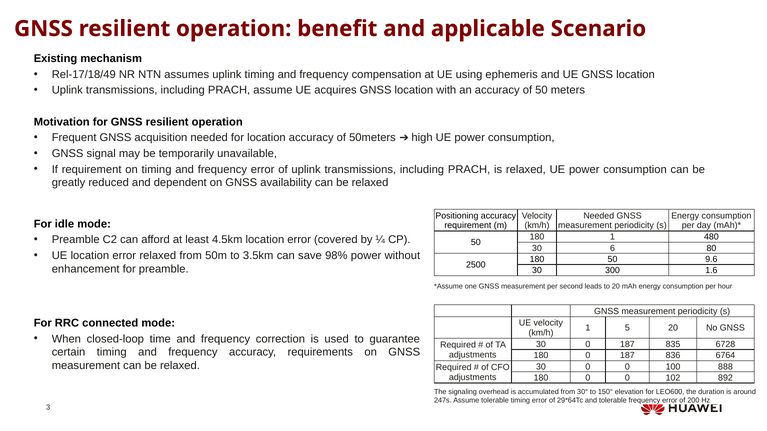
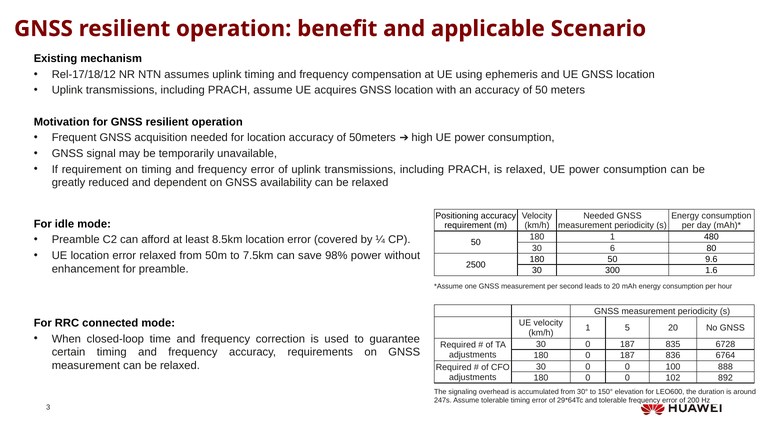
Rel-17/18/49: Rel-17/18/49 -> Rel-17/18/12
4.5km: 4.5km -> 8.5km
3.5km: 3.5km -> 7.5km
